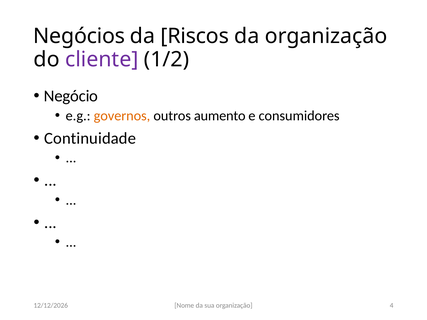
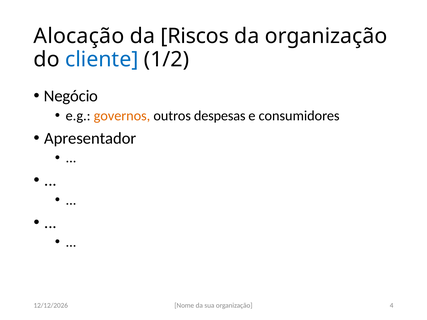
Negócios: Negócios -> Alocação
cliente colour: purple -> blue
aumento: aumento -> despesas
Continuidade: Continuidade -> Apresentador
